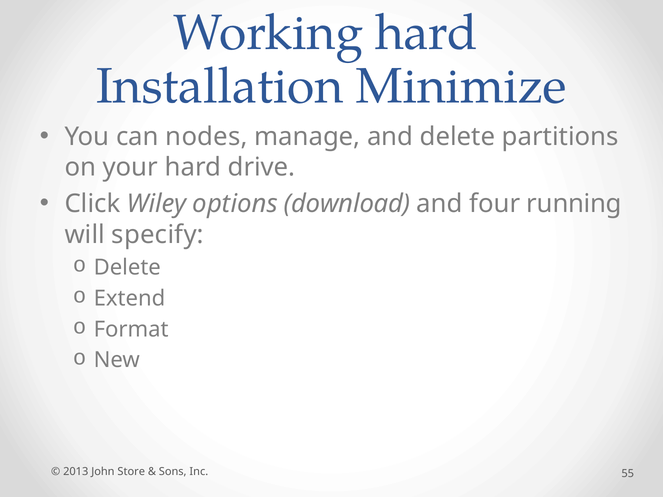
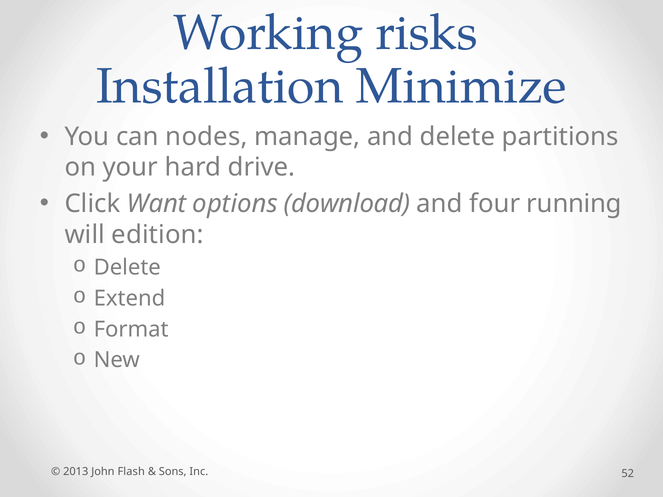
Working hard: hard -> risks
Wiley: Wiley -> Want
specify: specify -> edition
Store: Store -> Flash
55: 55 -> 52
